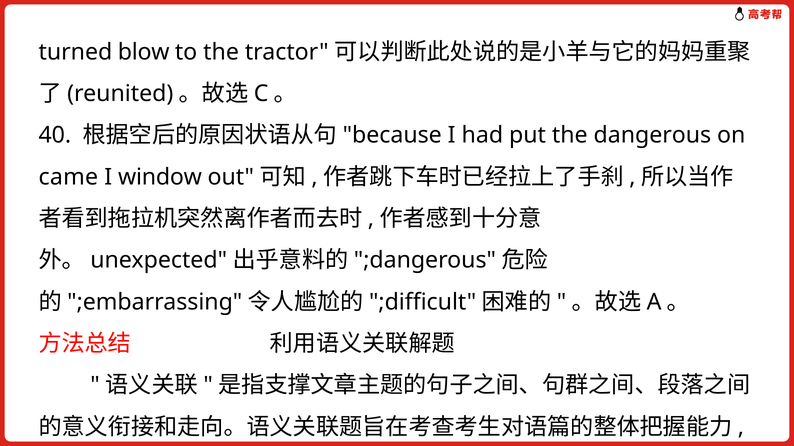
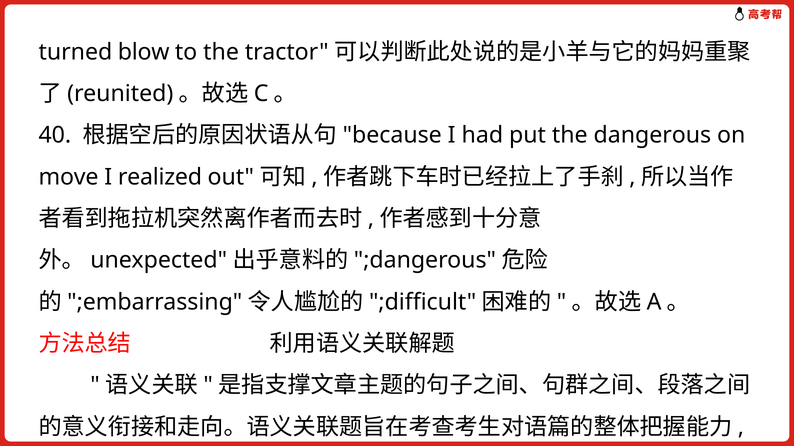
came: came -> move
window: window -> realized
